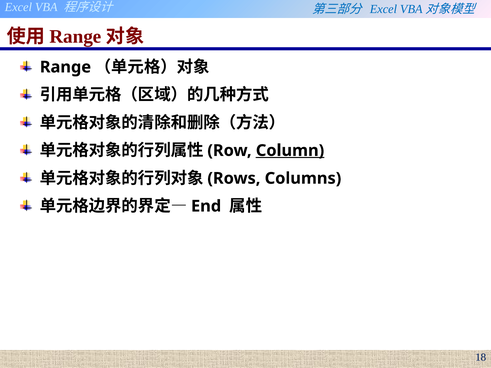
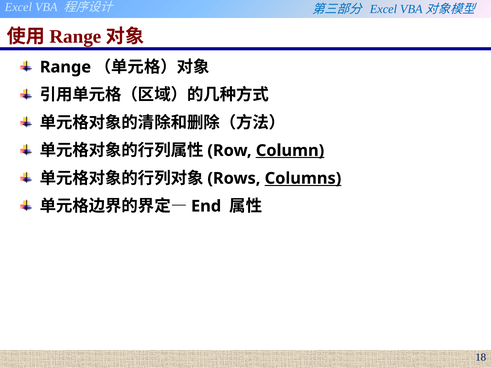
Columns underline: none -> present
